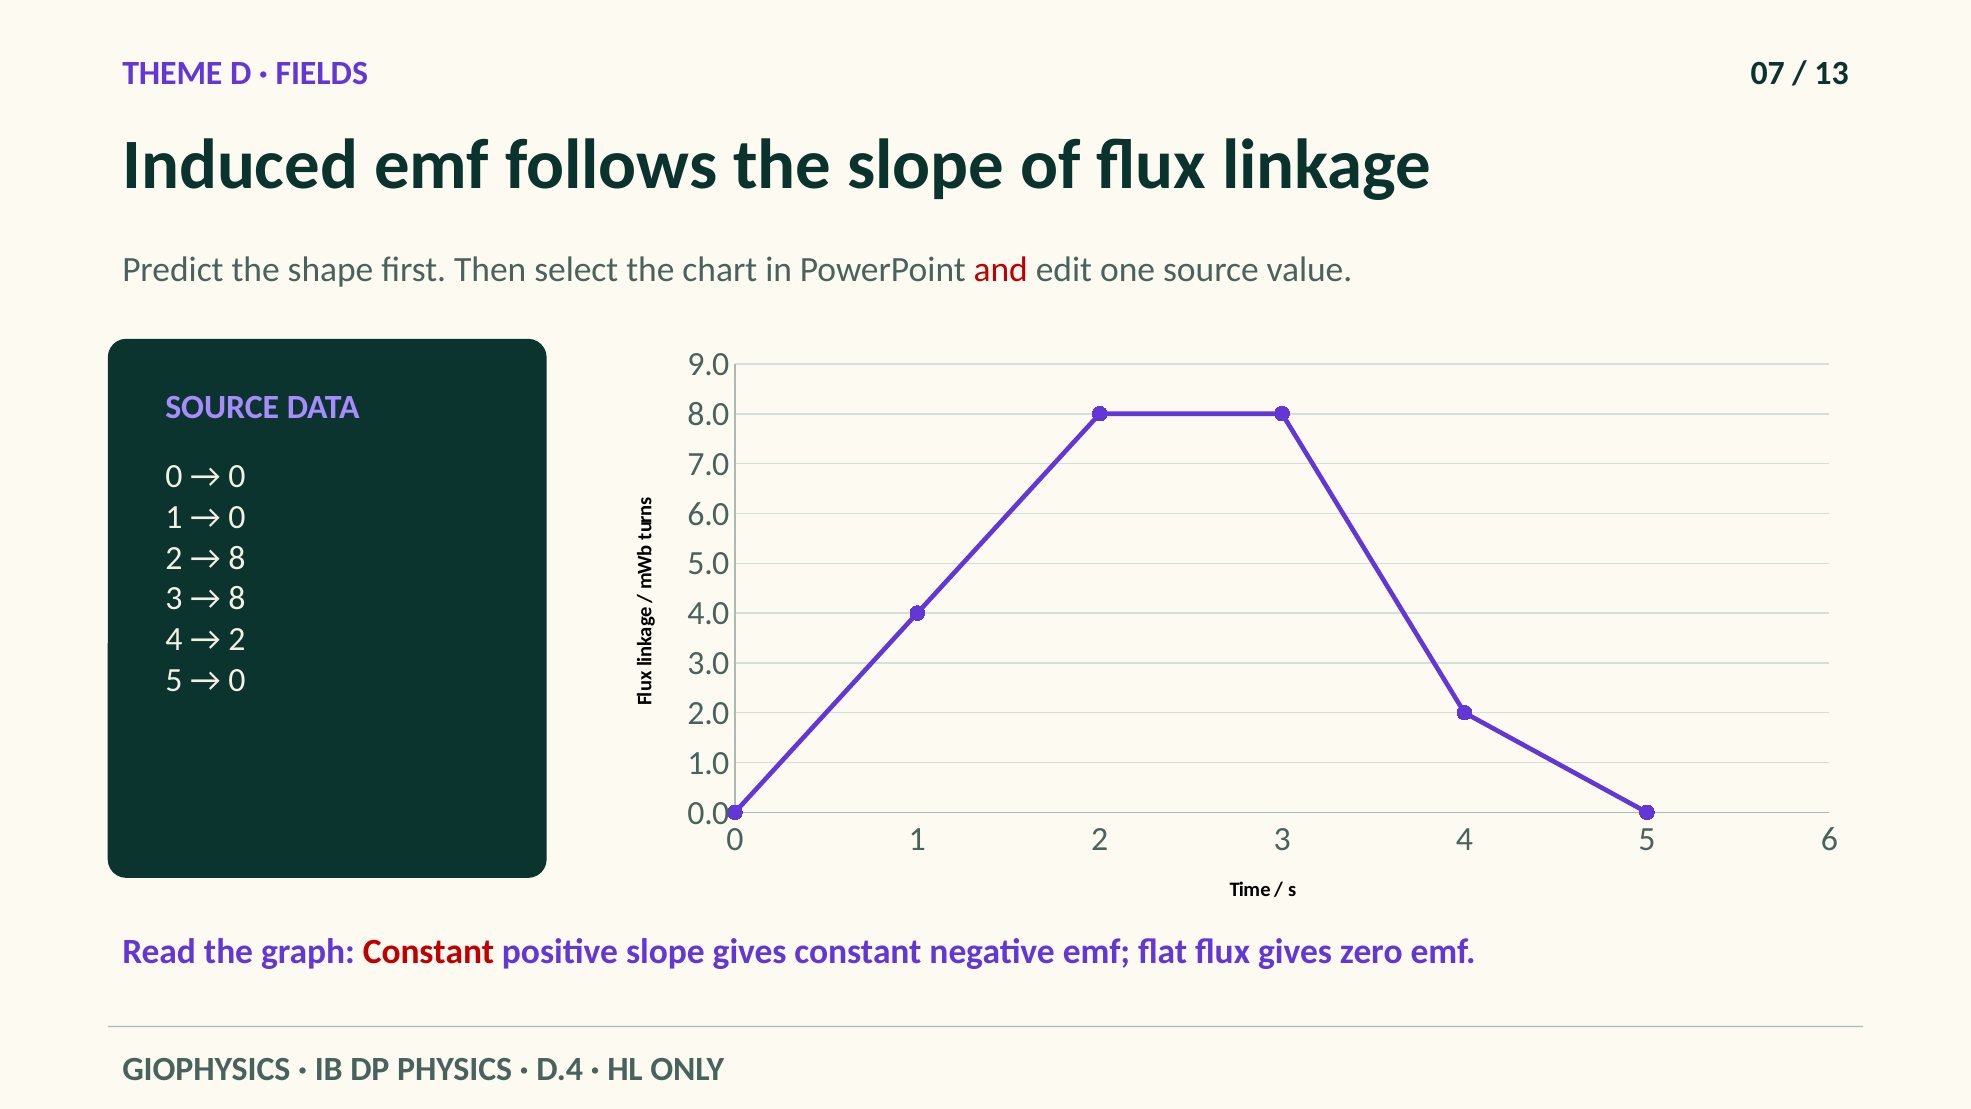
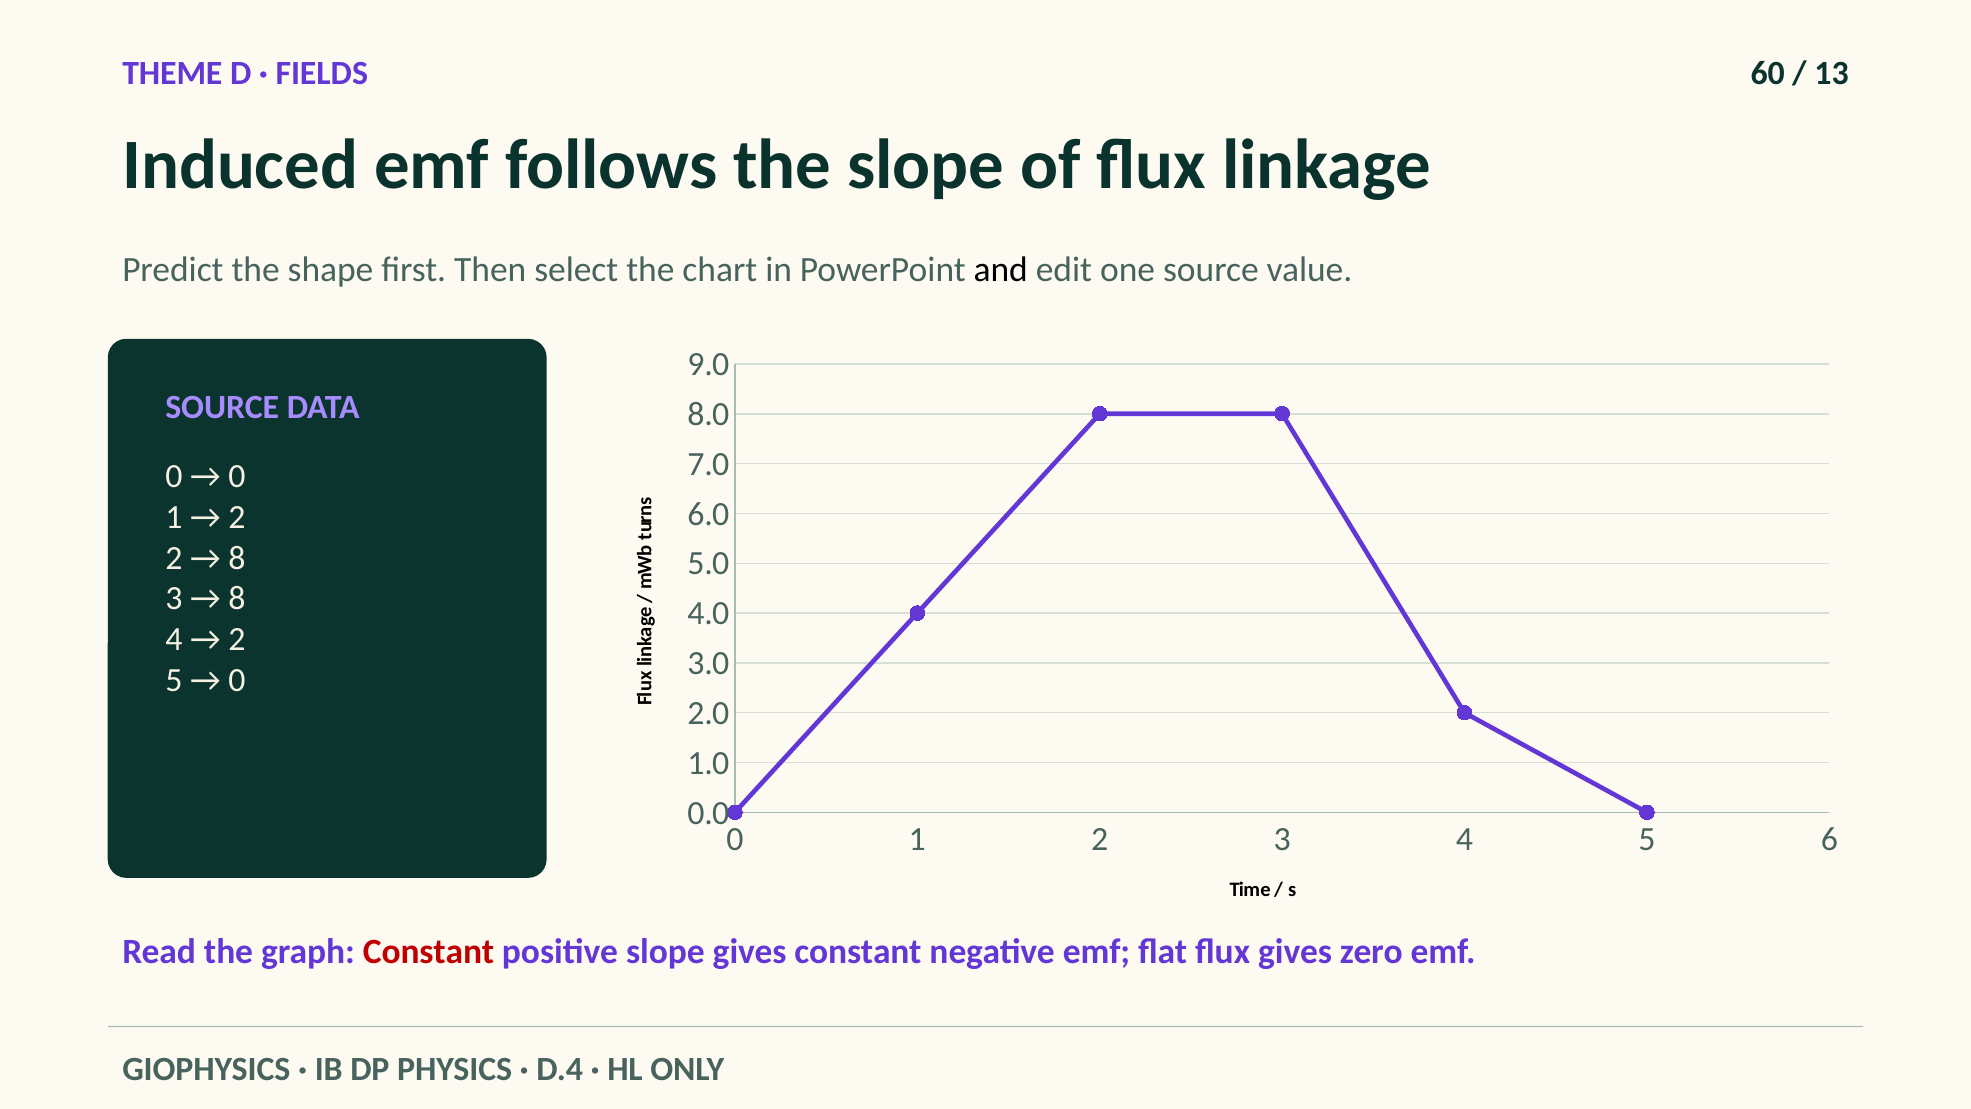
07: 07 -> 60
and colour: red -> black
0 at (237, 517): 0 -> 2
